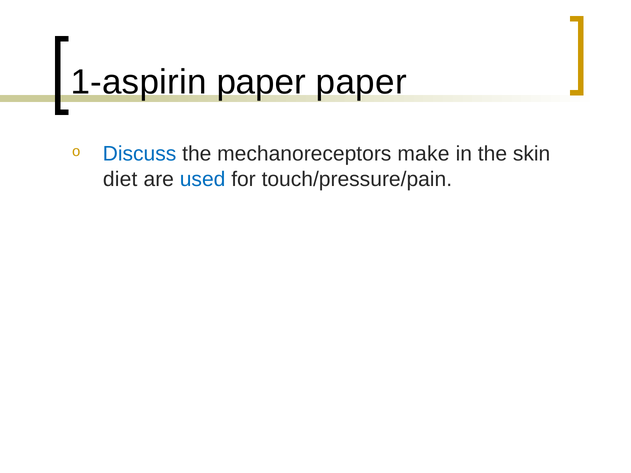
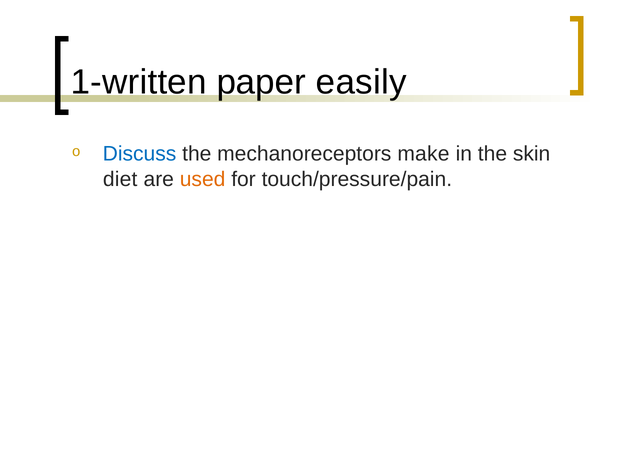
1-aspirin: 1-aspirin -> 1-written
paper paper: paper -> easily
used colour: blue -> orange
